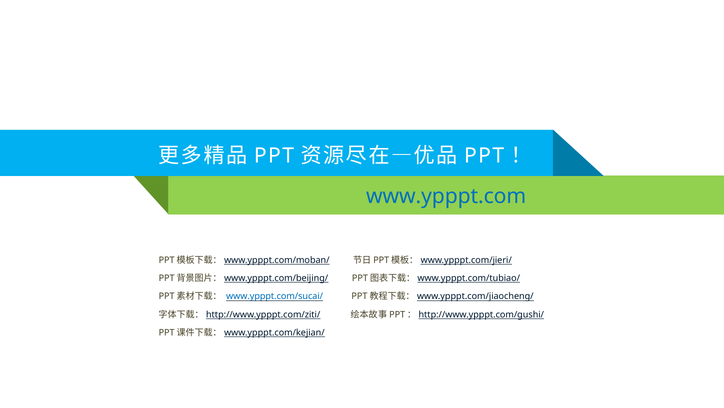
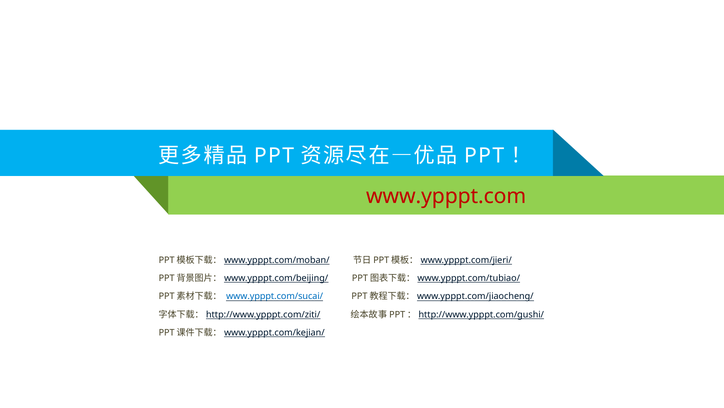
www.ypppt.com colour: blue -> red
